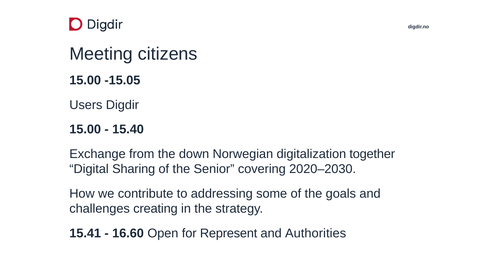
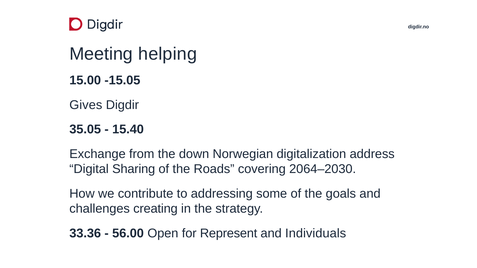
citizens: citizens -> helping
Users: Users -> Gives
15.00 at (85, 130): 15.00 -> 35.05
together: together -> address
Senior: Senior -> Roads
2020–2030: 2020–2030 -> 2064–2030
15.41: 15.41 -> 33.36
16.60: 16.60 -> 56.00
Authorities: Authorities -> Individuals
